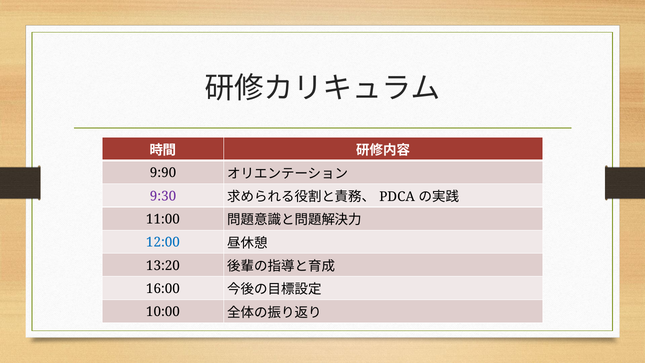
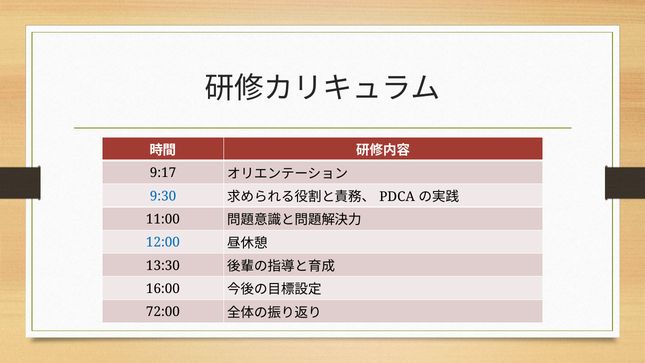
9:90: 9:90 -> 9:17
9:30 colour: purple -> blue
13:20: 13:20 -> 13:30
10:00: 10:00 -> 72:00
